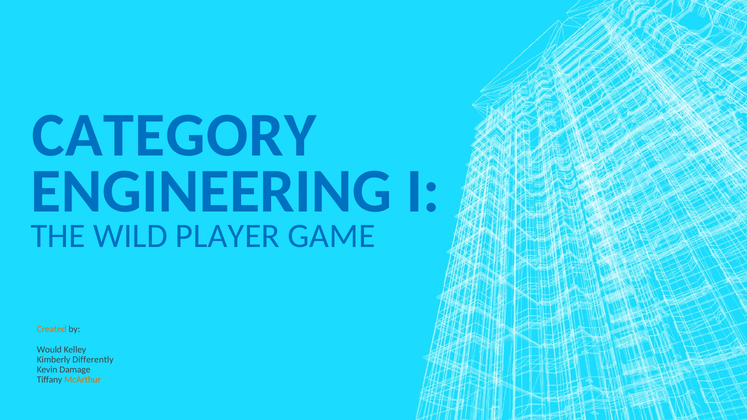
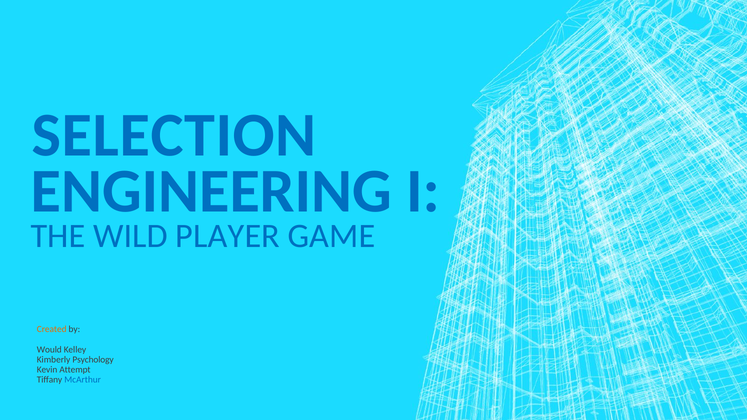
CATEGORY: CATEGORY -> SELECTION
Differently: Differently -> Psychology
Damage: Damage -> Attempt
McArthur colour: orange -> blue
